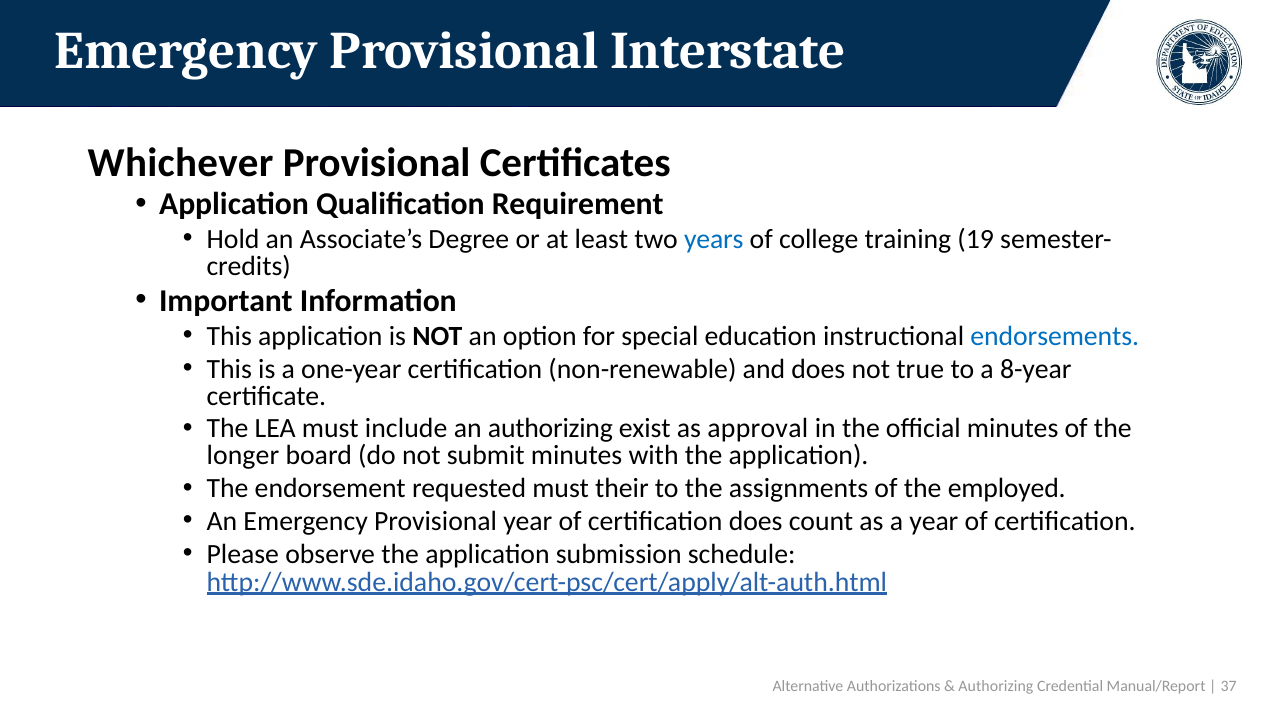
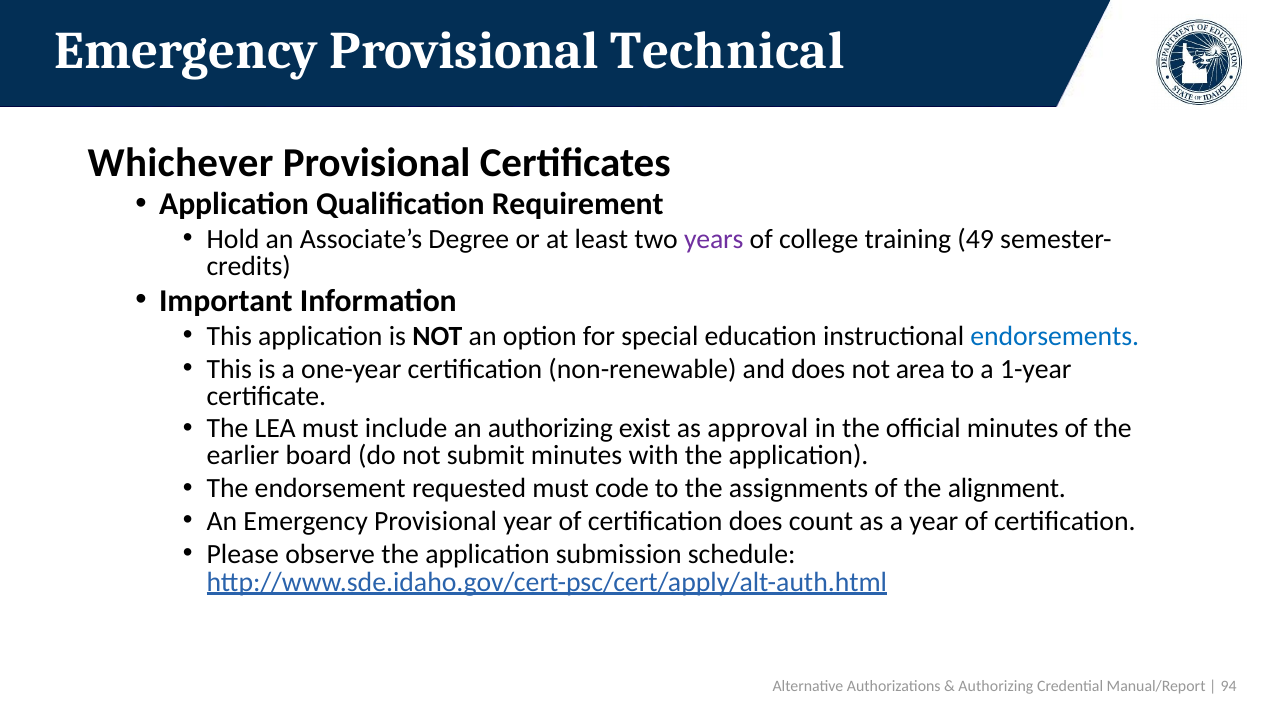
Interstate: Interstate -> Technical
years colour: blue -> purple
19: 19 -> 49
true: true -> area
8-year: 8-year -> 1-year
longer: longer -> earlier
their: their -> code
employed: employed -> alignment
37: 37 -> 94
